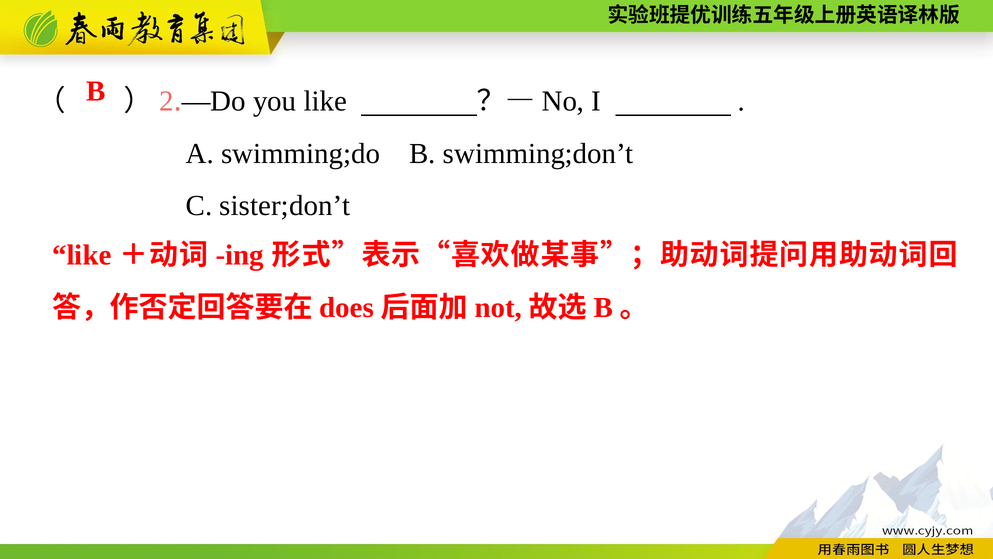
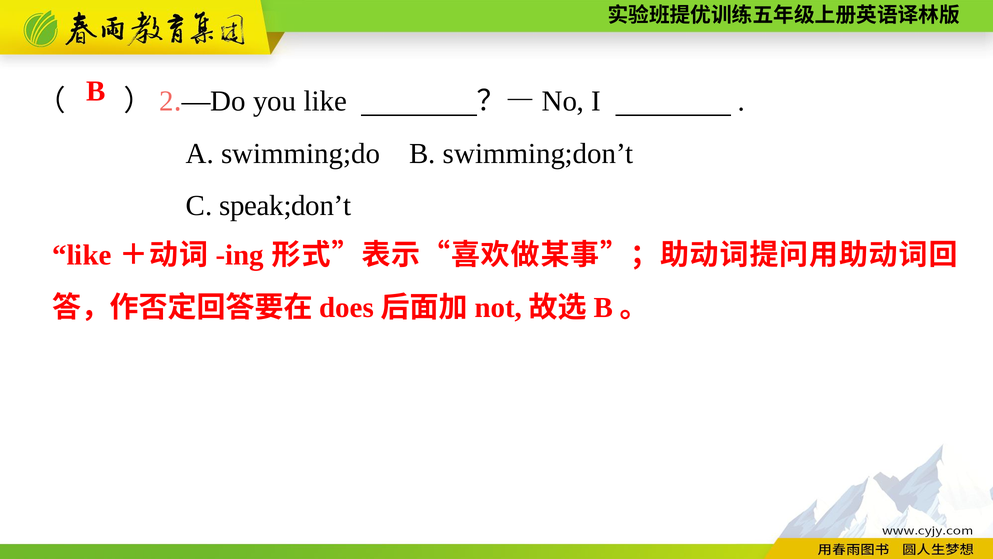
sister;don’t: sister;don’t -> speak;don’t
